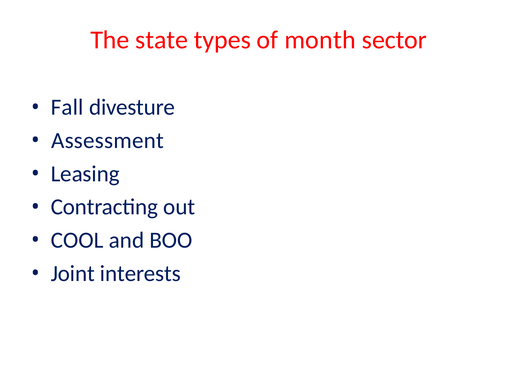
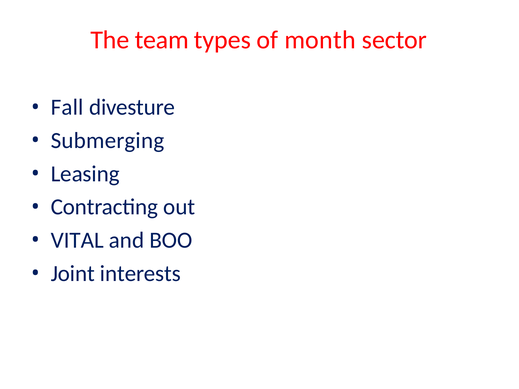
state: state -> team
Assessment: Assessment -> Submerging
COOL: COOL -> VITAL
